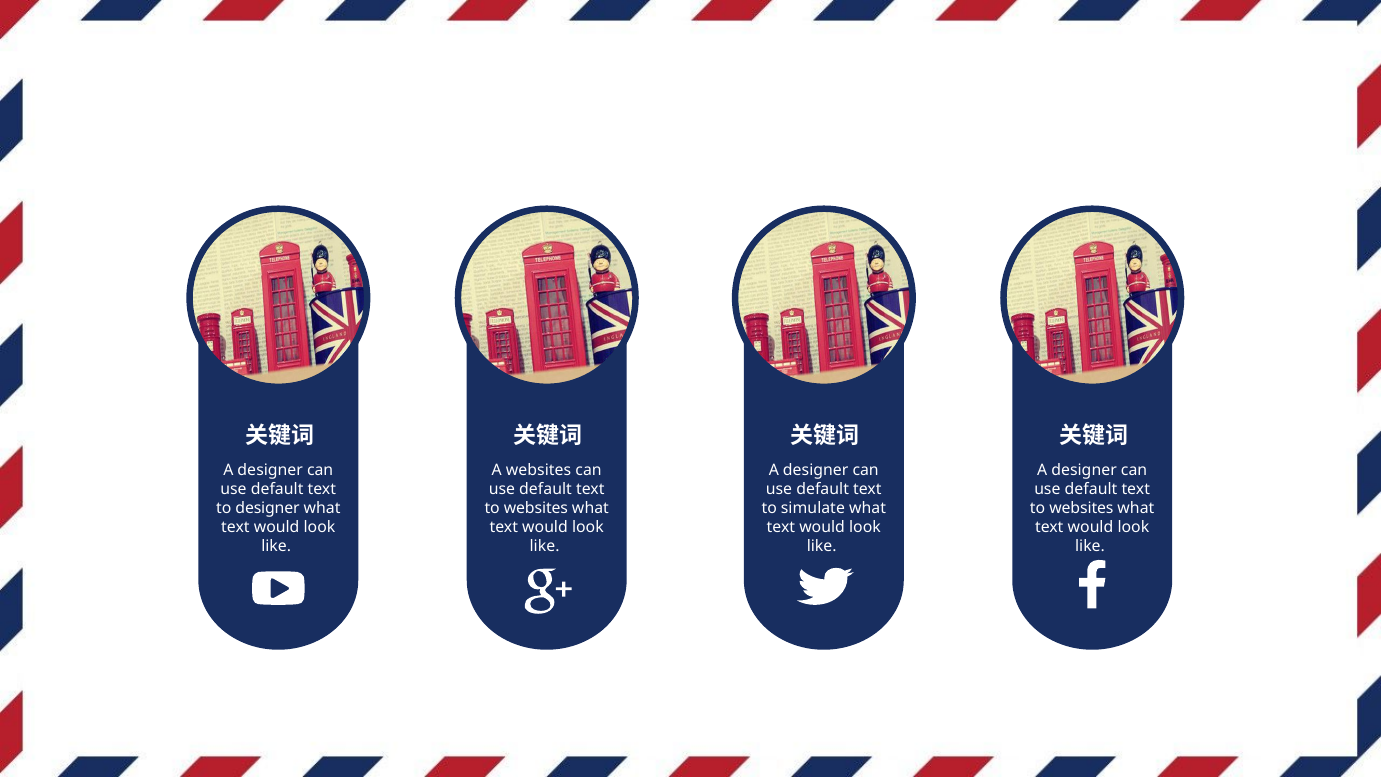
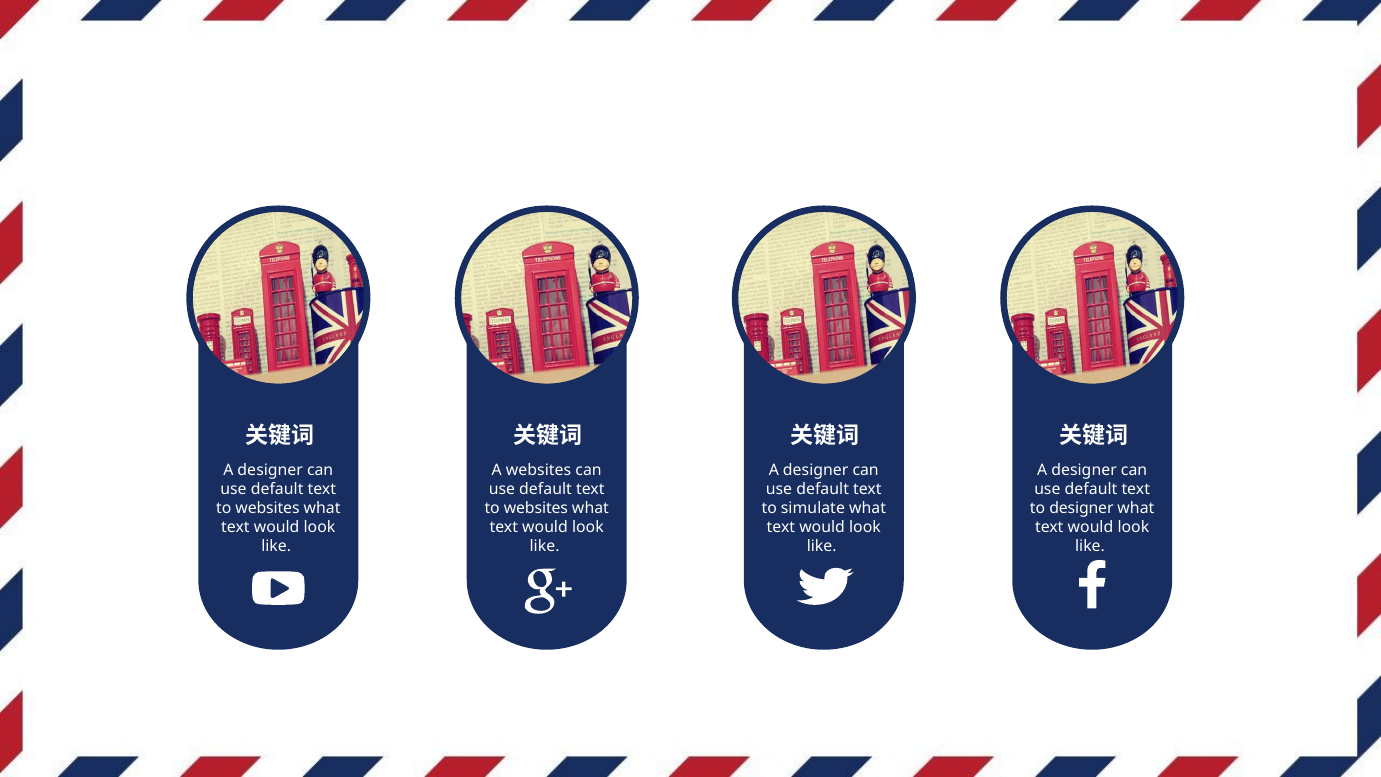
designer at (268, 508): designer -> websites
websites at (1081, 508): websites -> designer
